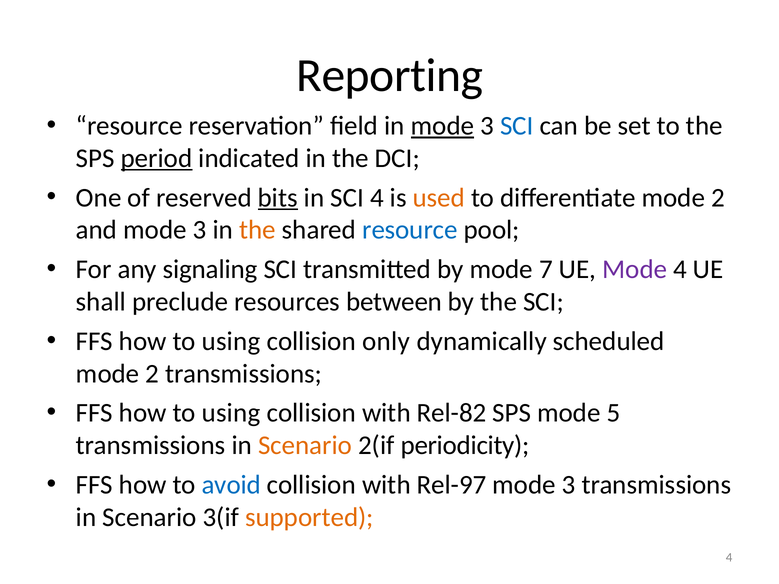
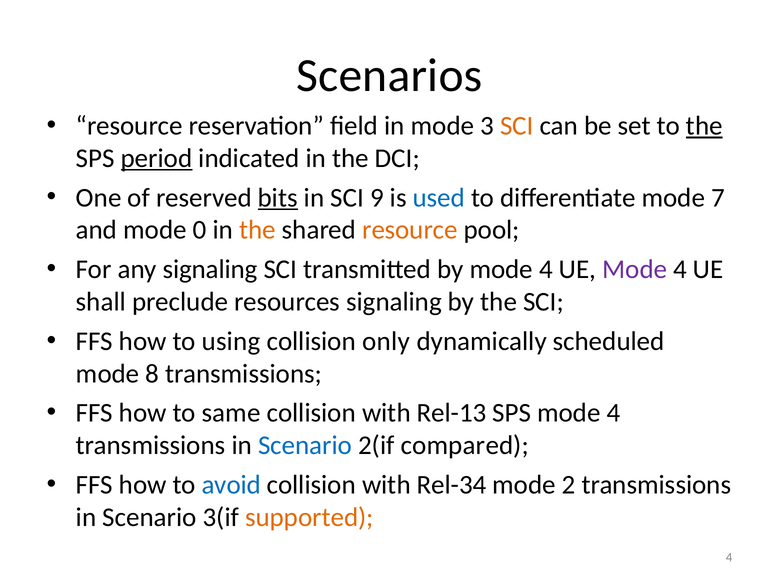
Reporting: Reporting -> Scenarios
mode at (442, 126) underline: present -> none
SCI at (517, 126) colour: blue -> orange
the at (704, 126) underline: none -> present
SCI 4: 4 -> 9
used colour: orange -> blue
differentiate mode 2: 2 -> 7
and mode 3: 3 -> 0
resource at (410, 230) colour: blue -> orange
by mode 7: 7 -> 4
resources between: between -> signaling
2 at (152, 374): 2 -> 8
using at (231, 413): using -> same
Rel-82: Rel-82 -> Rel-13
SPS mode 5: 5 -> 4
Scenario at (305, 446) colour: orange -> blue
periodicity: periodicity -> compared
Rel-97: Rel-97 -> Rel-34
3 at (569, 485): 3 -> 2
